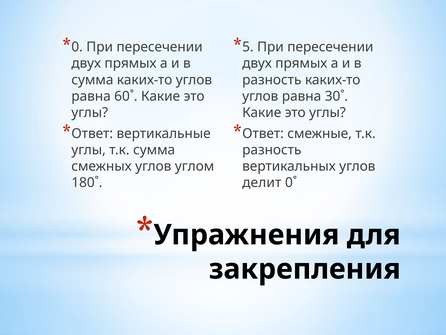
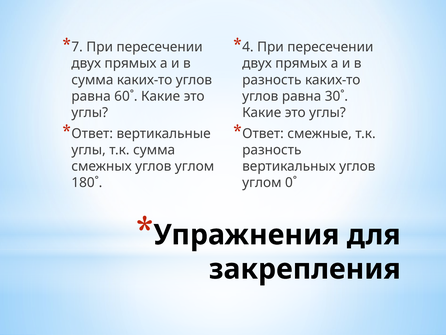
0: 0 -> 7
5: 5 -> 4
делит at (262, 182): делит -> углом
